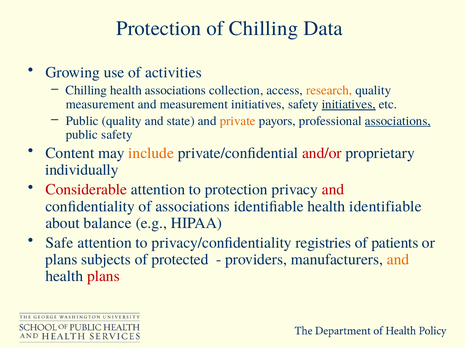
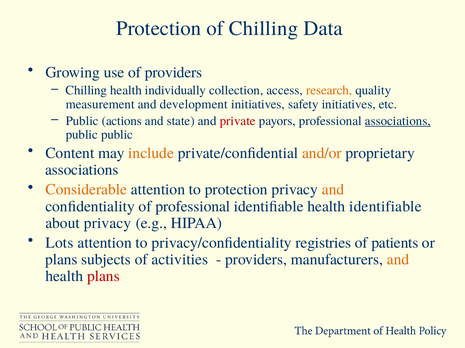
of activities: activities -> providers
health associations: associations -> individually
and measurement: measurement -> development
initiatives at (349, 104) underline: present -> none
Public quality: quality -> actions
private colour: orange -> red
public safety: safety -> public
and/or colour: red -> orange
individually at (82, 170): individually -> associations
Considerable colour: red -> orange
and at (333, 190) colour: red -> orange
of associations: associations -> professional
about balance: balance -> privacy
Safe: Safe -> Lots
protected: protected -> activities
